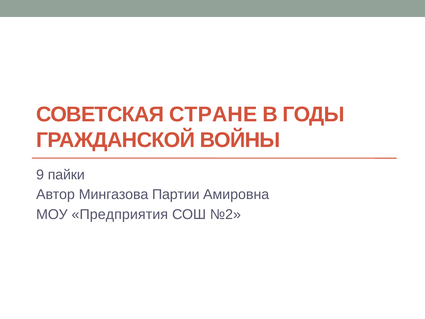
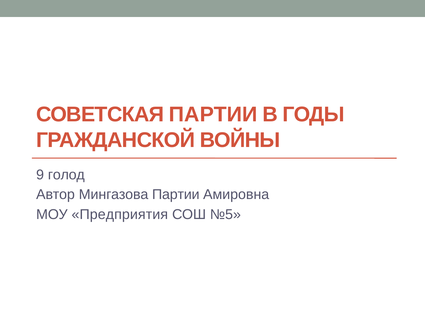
СОВЕТСКАЯ СТРАНЕ: СТРАНЕ -> ПАРТИИ
пайки: пайки -> голод
№2: №2 -> №5
